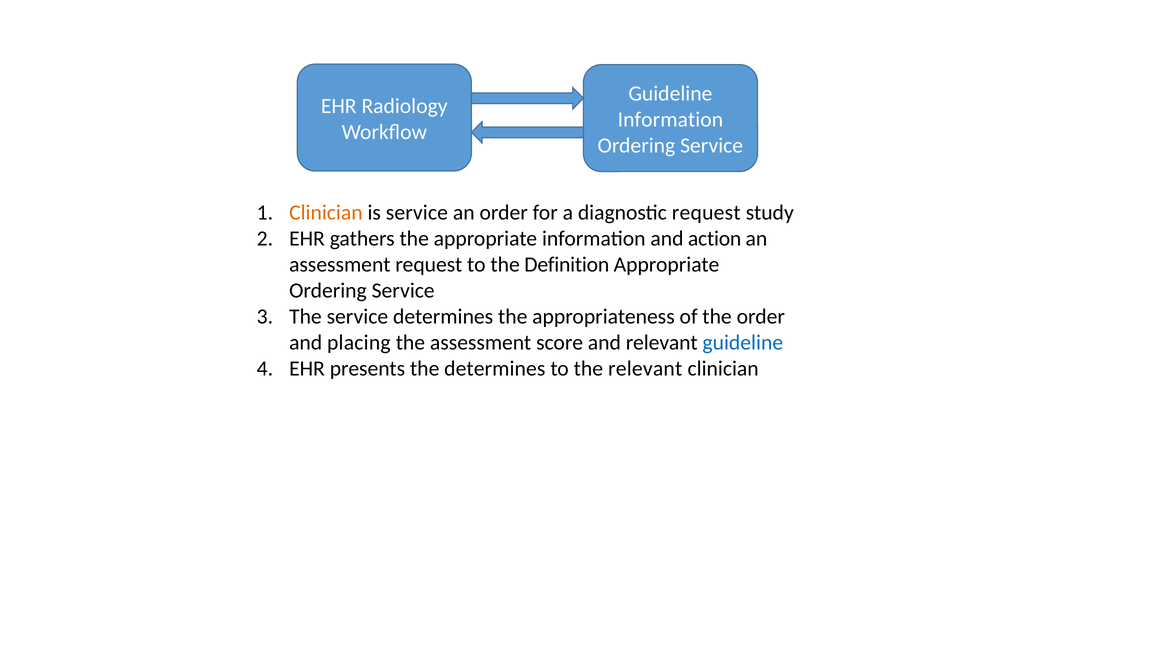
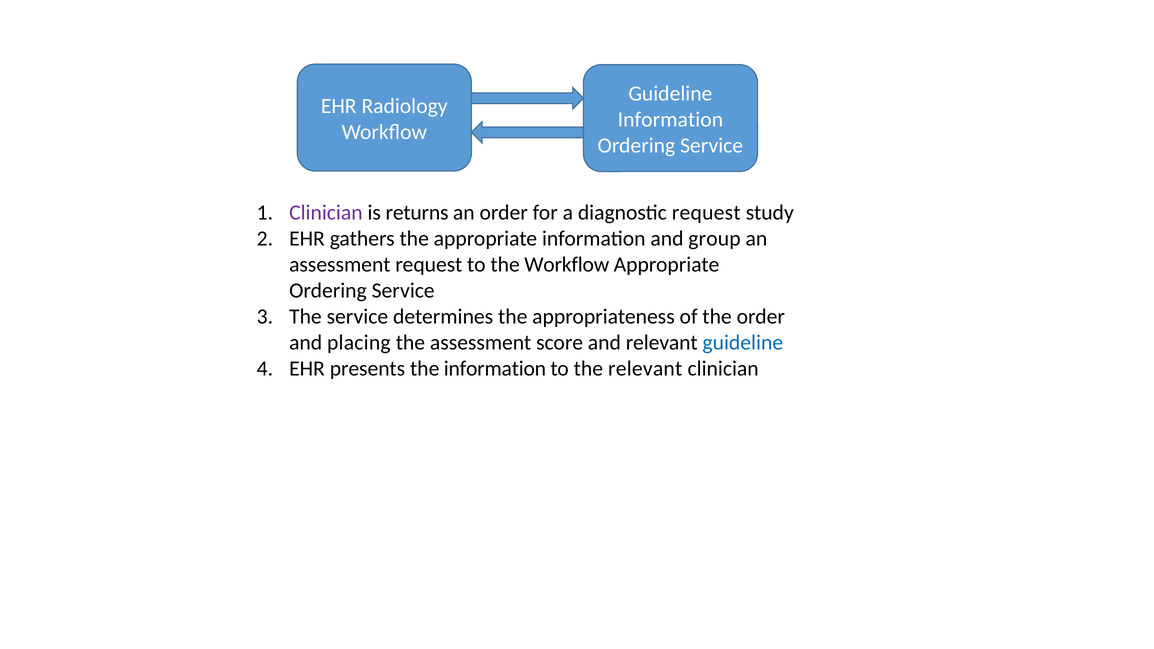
Clinician at (326, 213) colour: orange -> purple
is service: service -> returns
action: action -> group
the Definition: Definition -> Workflow
the determines: determines -> information
